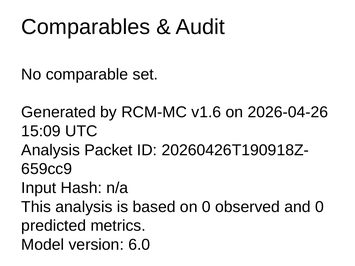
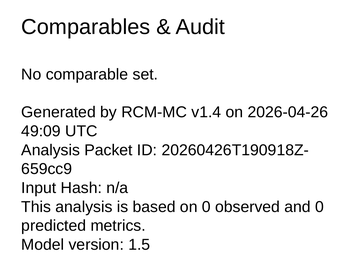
v1.6: v1.6 -> v1.4
15:09: 15:09 -> 49:09
6.0: 6.0 -> 1.5
